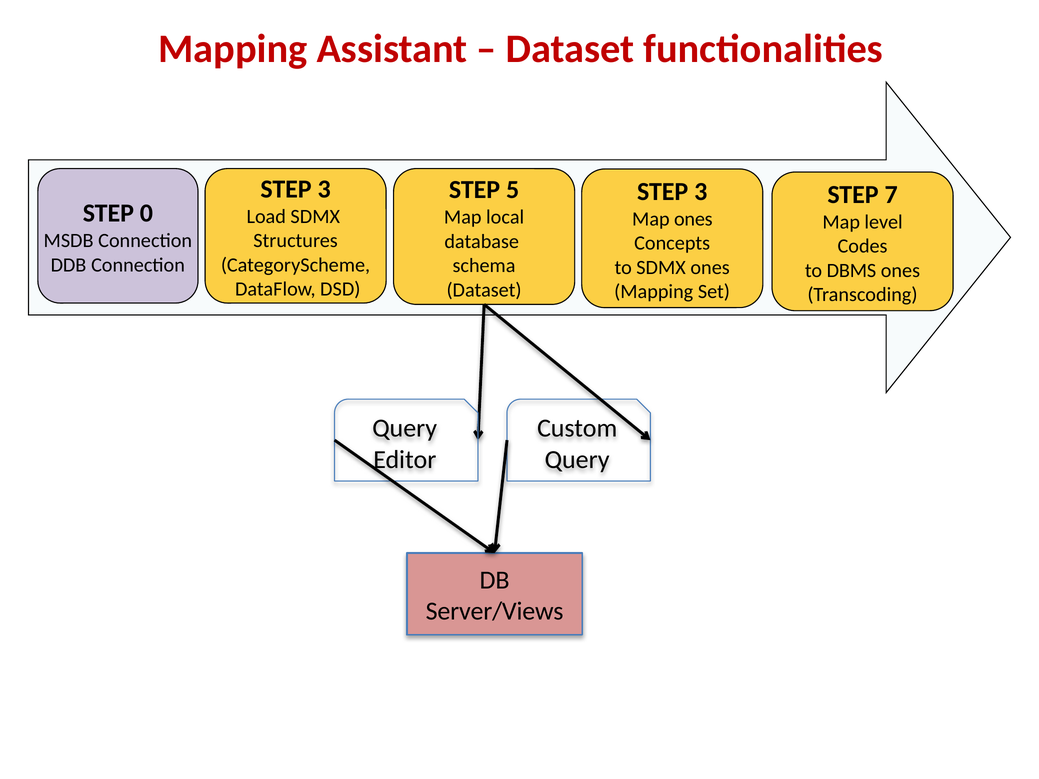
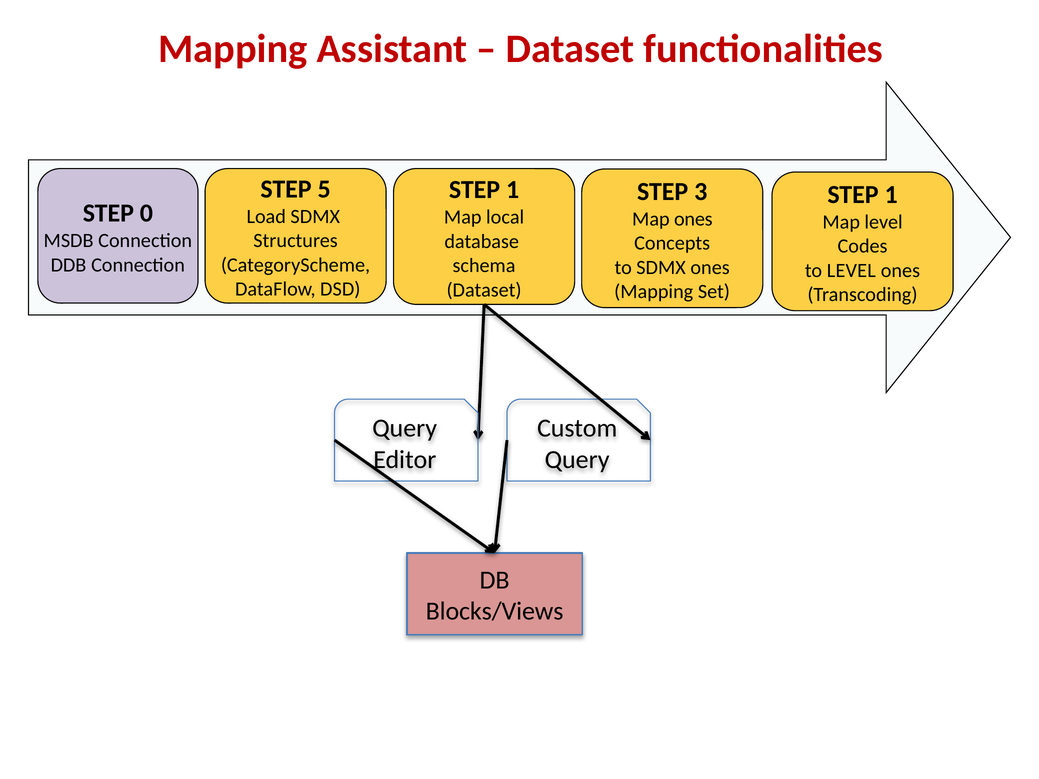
3 at (324, 189): 3 -> 5
5 at (513, 190): 5 -> 1
7 at (891, 195): 7 -> 1
to DBMS: DBMS -> LEVEL
Server/Views: Server/Views -> Blocks/Views
